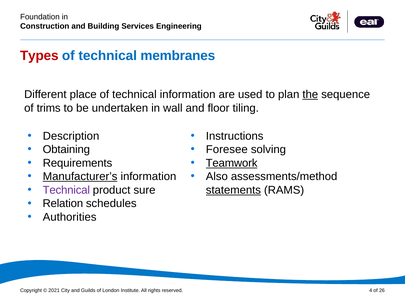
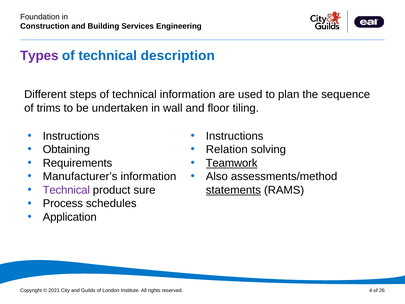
Types colour: red -> purple
membranes: membranes -> description
place: place -> steps
the underline: present -> none
Description at (71, 136): Description -> Instructions
Foresee: Foresee -> Relation
Manufacturer’s underline: present -> none
Relation: Relation -> Process
Authorities: Authorities -> Application
